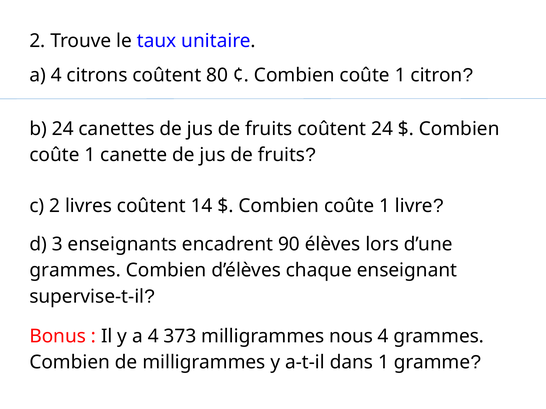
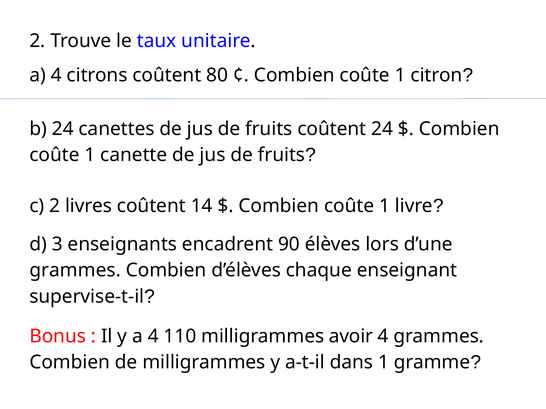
373: 373 -> 110
nous: nous -> avoir
